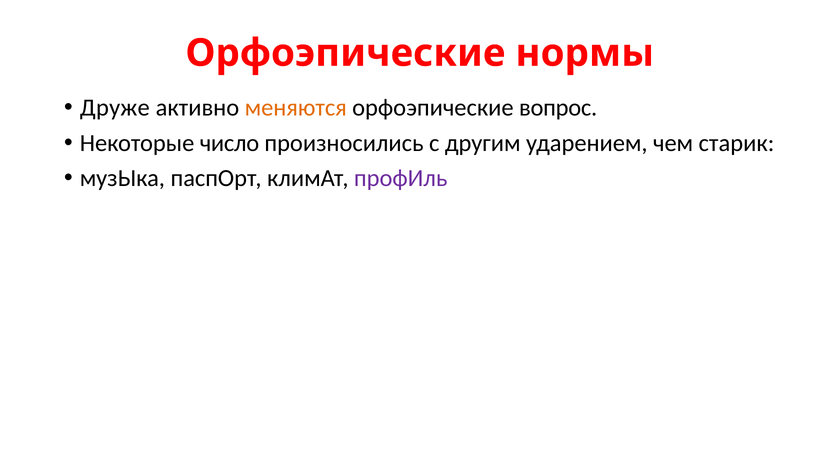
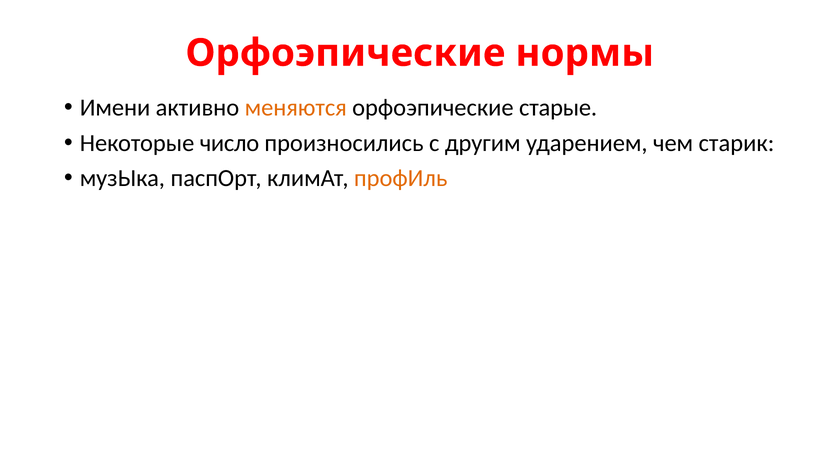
Друже: Друже -> Имени
вопрос: вопрос -> старые
профИль colour: purple -> orange
